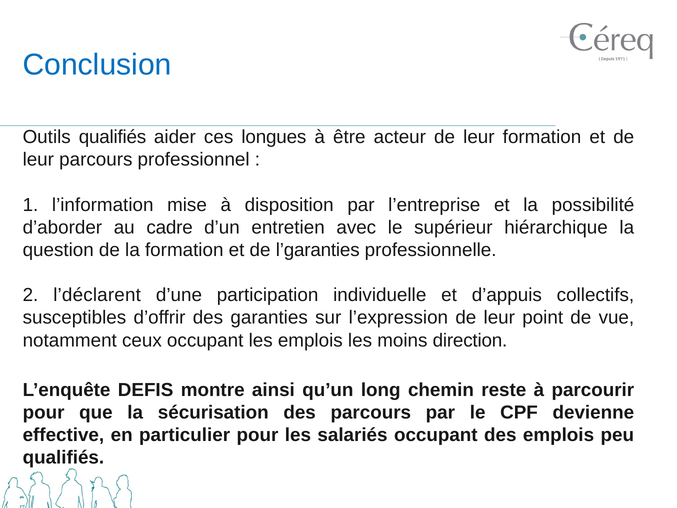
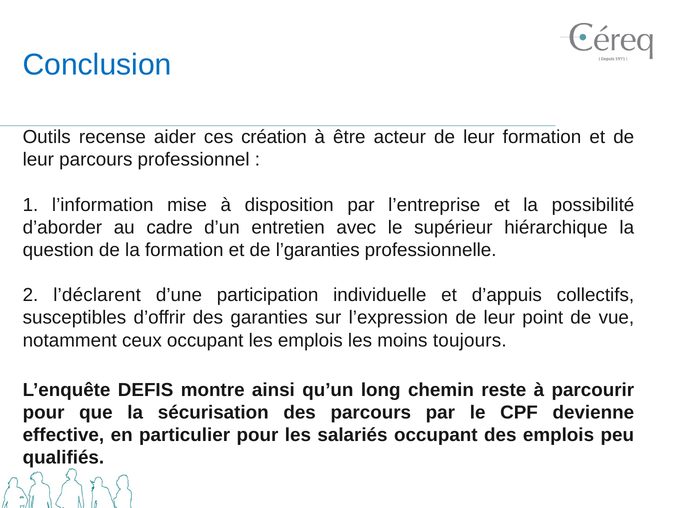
Outils qualifiés: qualifiés -> recense
longues: longues -> création
direction: direction -> toujours
